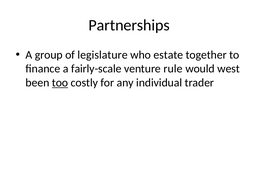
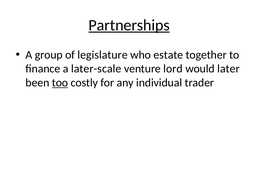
Partnerships underline: none -> present
fairly-scale: fairly-scale -> later-scale
rule: rule -> lord
west: west -> later
